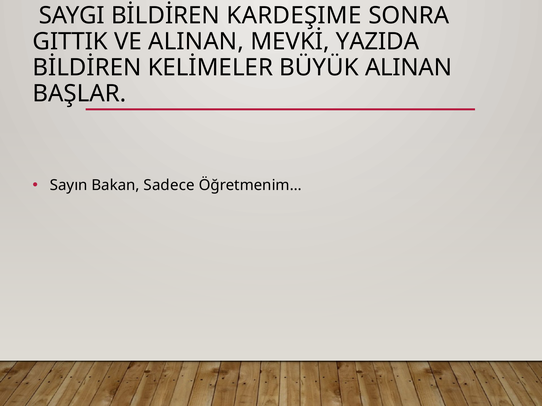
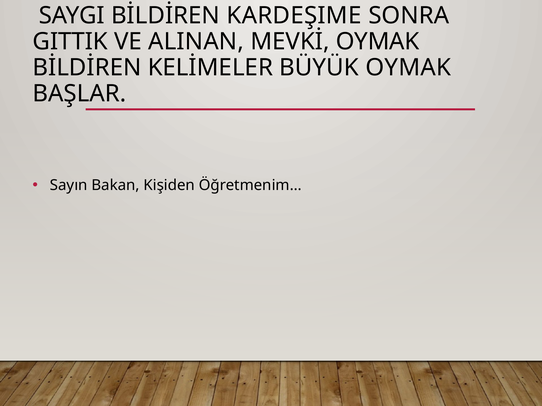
YAZIDA at (377, 42): YAZIDA -> OYMAK
BÜYÜK ALINAN: ALINAN -> OYMAK
Sadece: Sadece -> Kişiden
